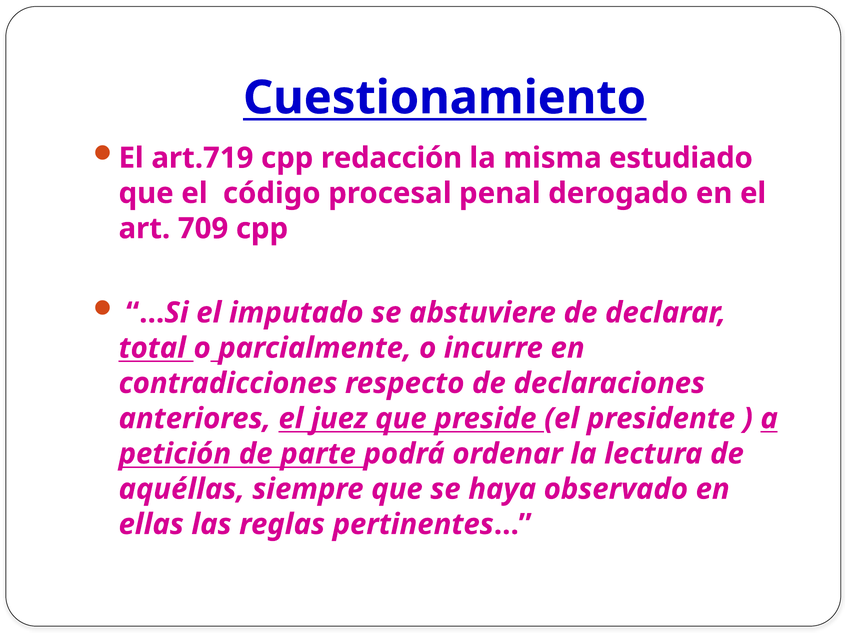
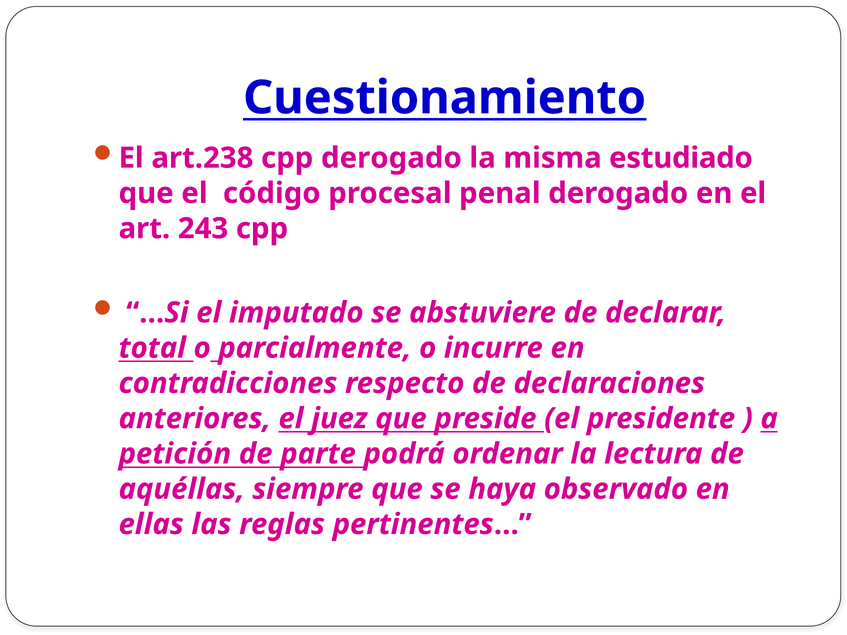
art.719: art.719 -> art.238
cpp redacción: redacción -> derogado
709: 709 -> 243
